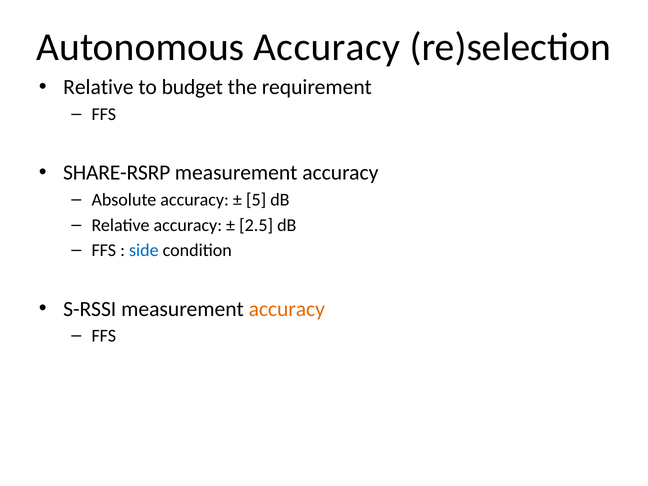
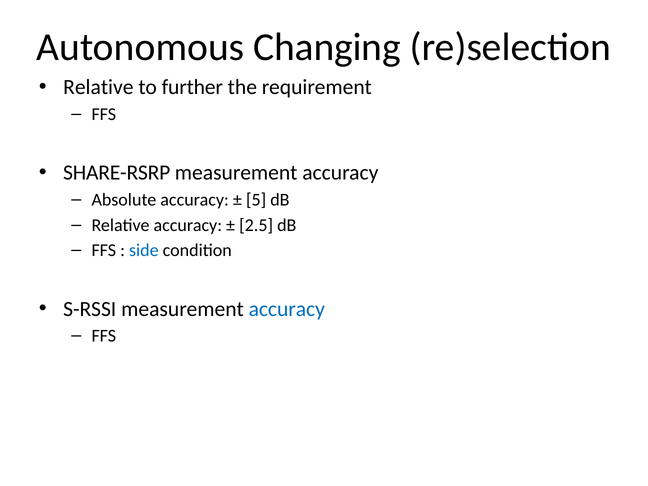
Autonomous Accuracy: Accuracy -> Changing
budget: budget -> further
accuracy at (287, 309) colour: orange -> blue
